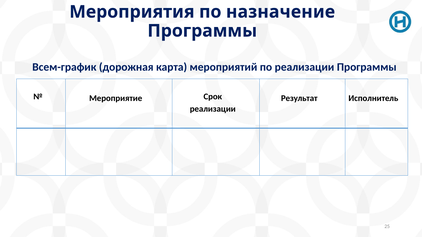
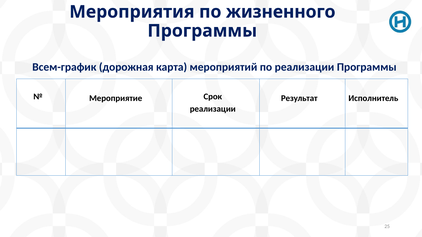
назначение: назначение -> жизненного
